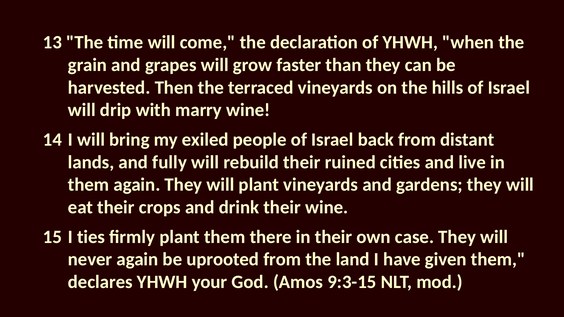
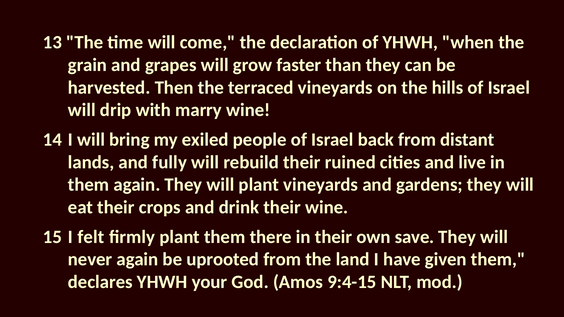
ties: ties -> felt
case: case -> save
9:3-15: 9:3-15 -> 9:4-15
